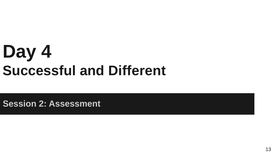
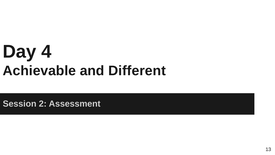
Successful: Successful -> Achievable
